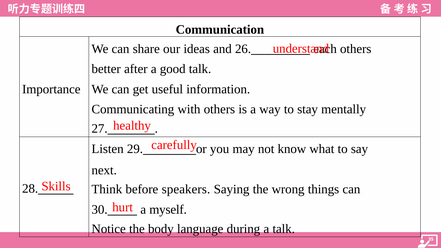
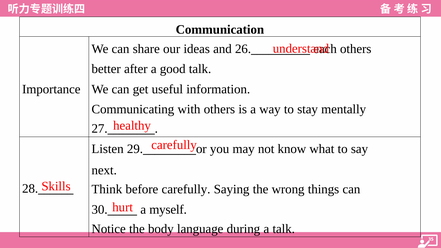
before speakers: speakers -> carefully
